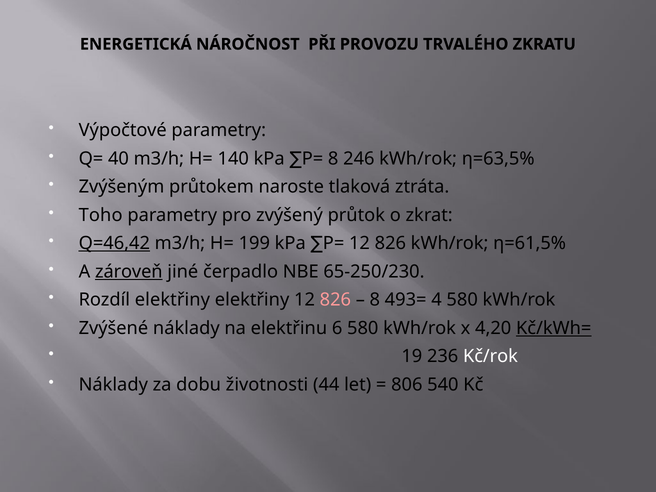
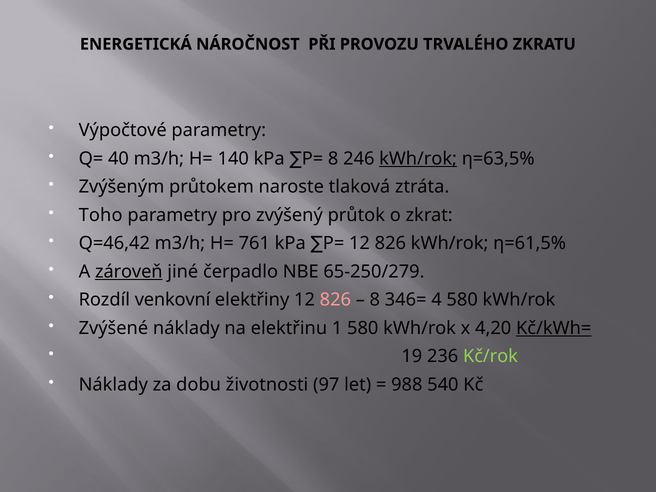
kWh/rok at (418, 159) underline: none -> present
Q=46,42 underline: present -> none
199: 199 -> 761
65-250/230: 65-250/230 -> 65-250/279
Rozdíl elektřiny: elektřiny -> venkovní
493=: 493= -> 346=
6: 6 -> 1
Kč/rok colour: white -> light green
44: 44 -> 97
806: 806 -> 988
